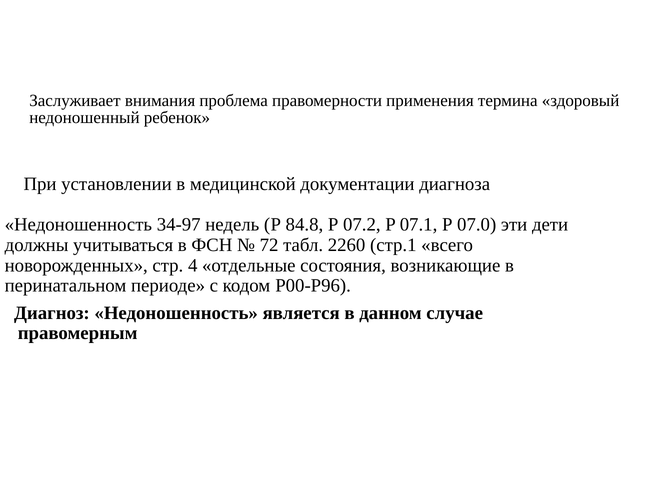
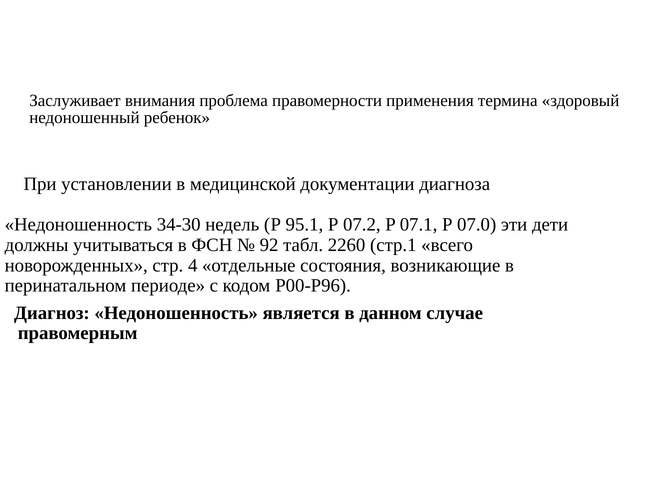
34-97: 34-97 -> 34-30
84.8: 84.8 -> 95.1
72: 72 -> 92
